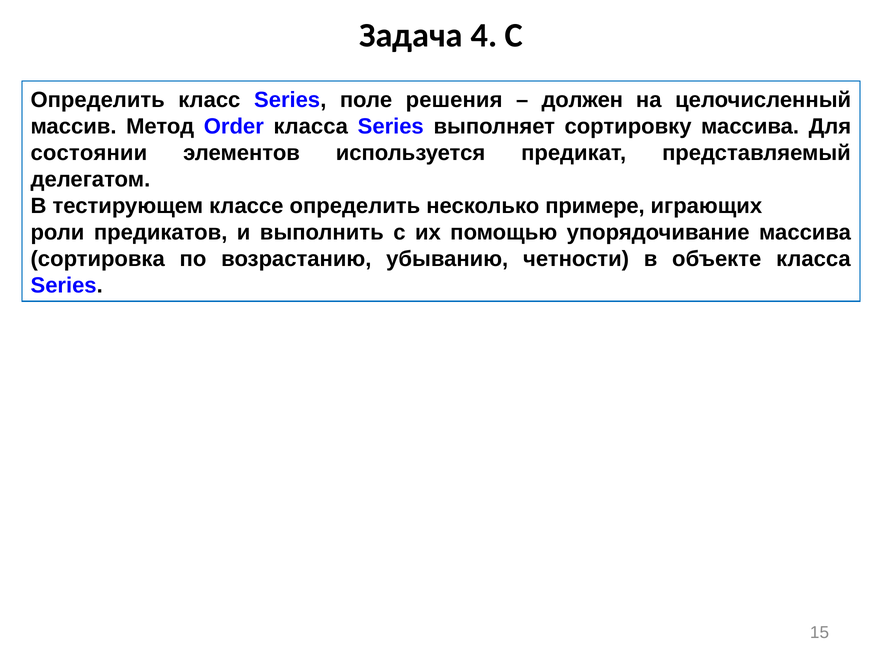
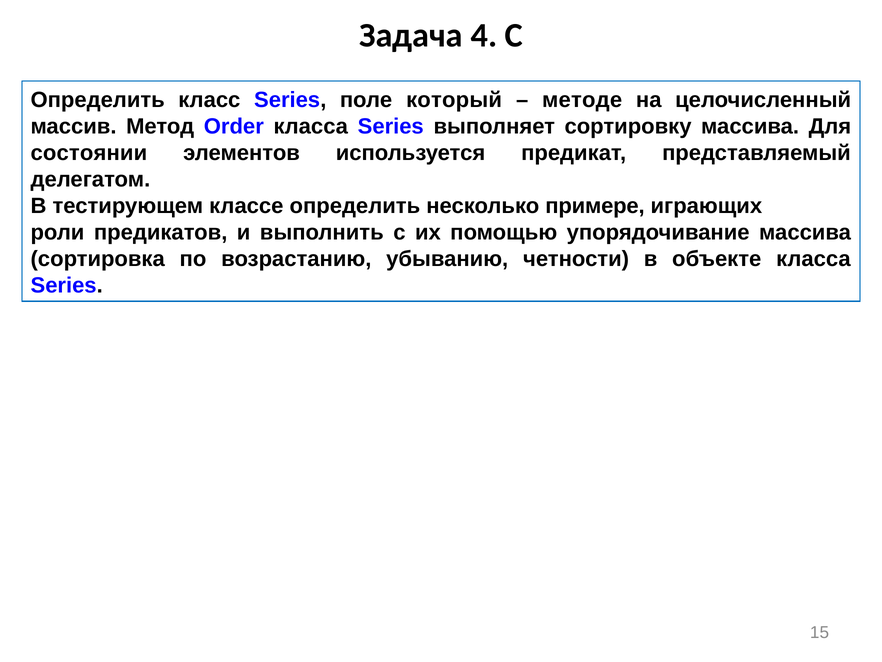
решения: решения -> который
должен: должен -> методе
